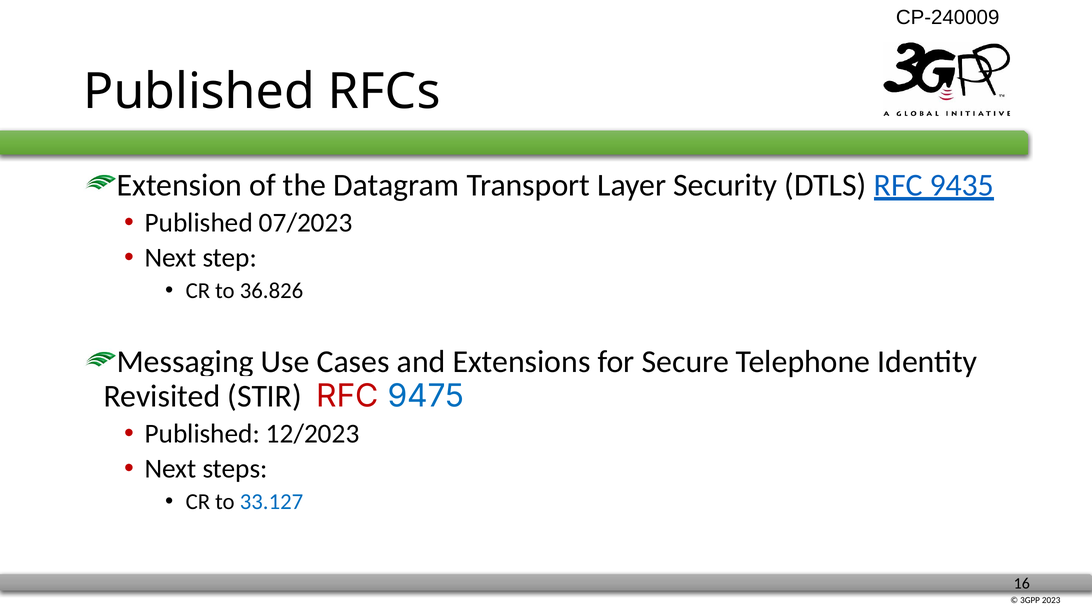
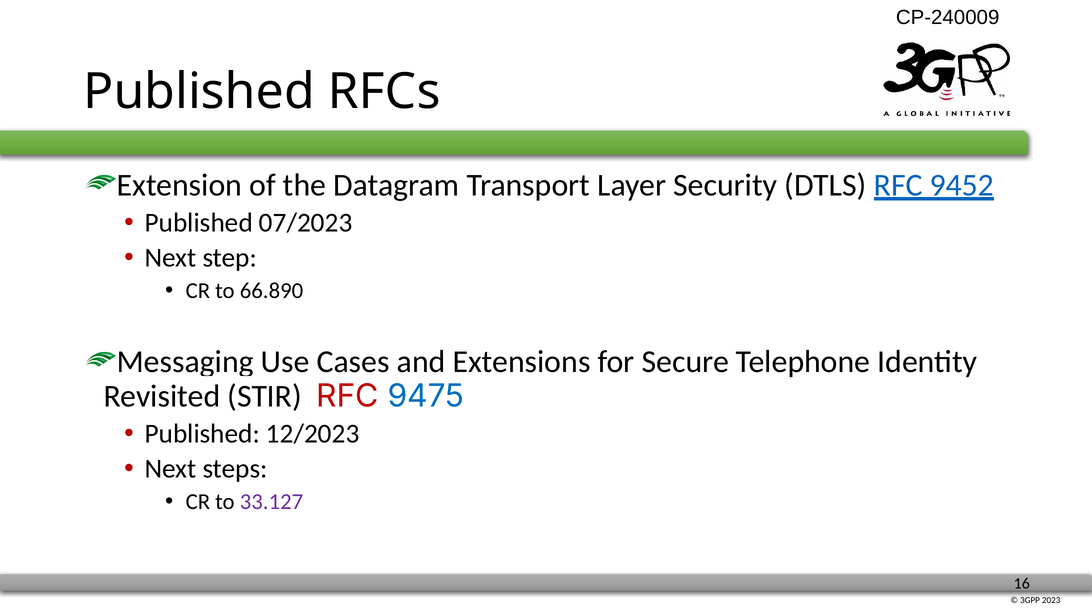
9435: 9435 -> 9452
36.826: 36.826 -> 66.890
33.127 colour: blue -> purple
